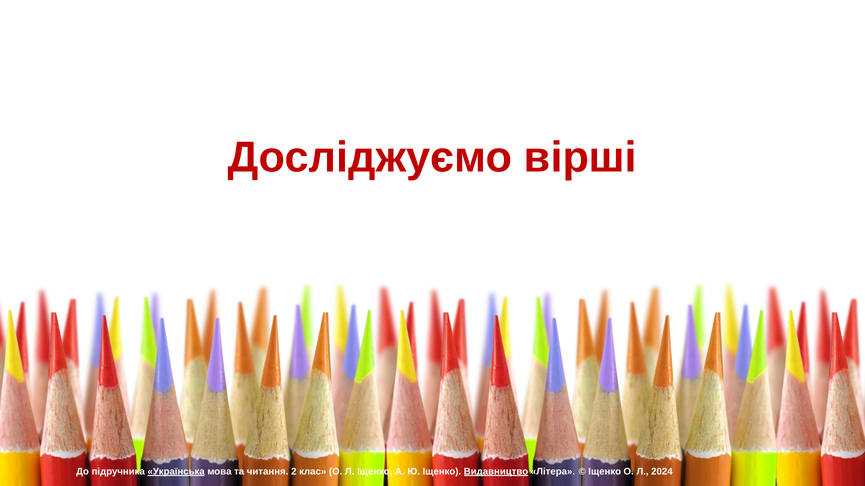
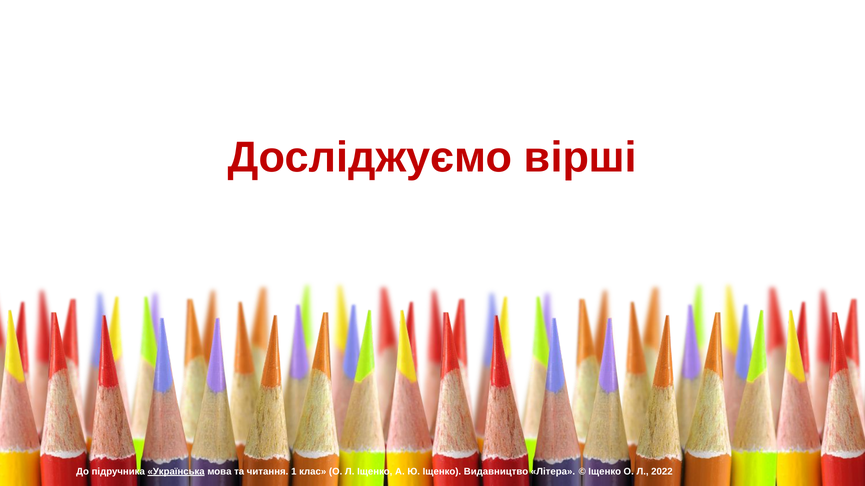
2: 2 -> 1
Видавництво underline: present -> none
2024: 2024 -> 2022
